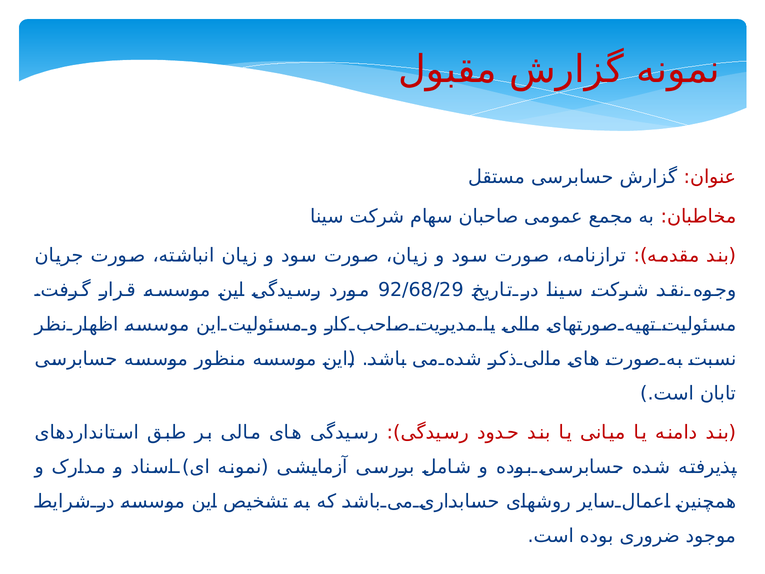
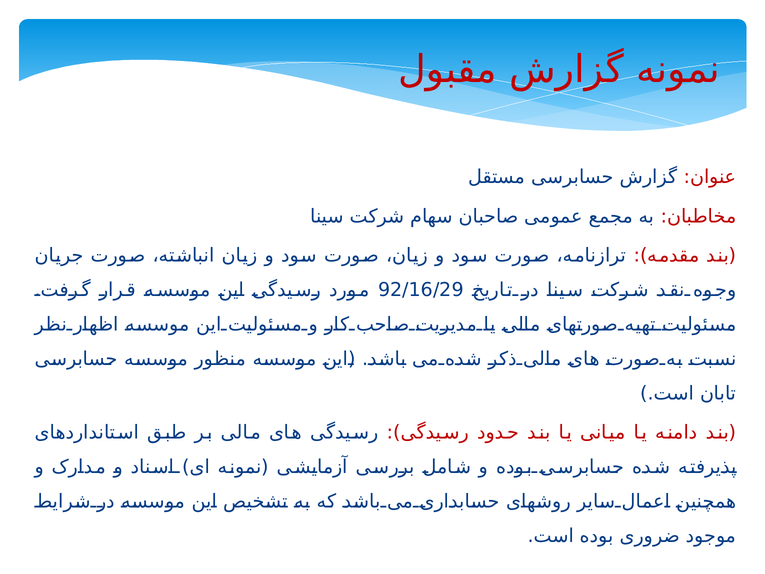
92/68/29: 92/68/29 -> 92/16/29
